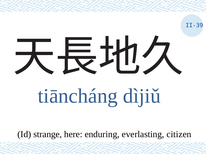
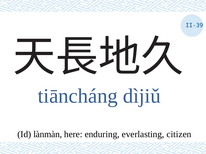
strange: strange -> lànmàn
